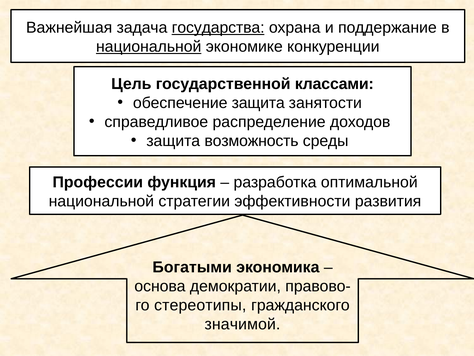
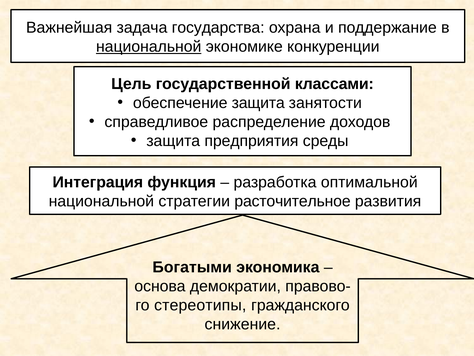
государства underline: present -> none
возможность: возможность -> предприятия
Профессии: Профессии -> Интеграция
эффективности: эффективности -> расточительное
значимой: значимой -> снижение
